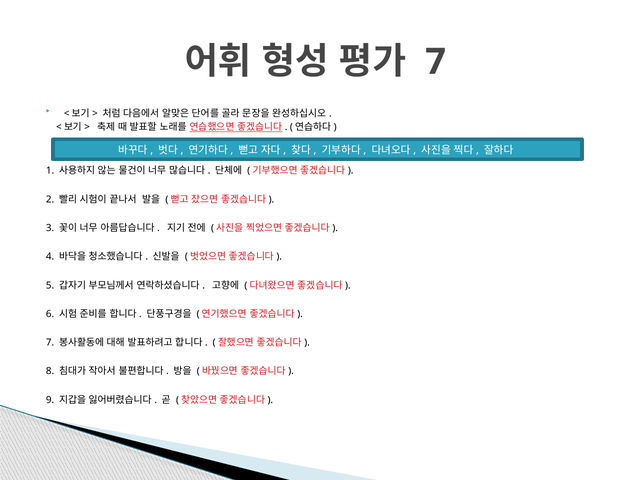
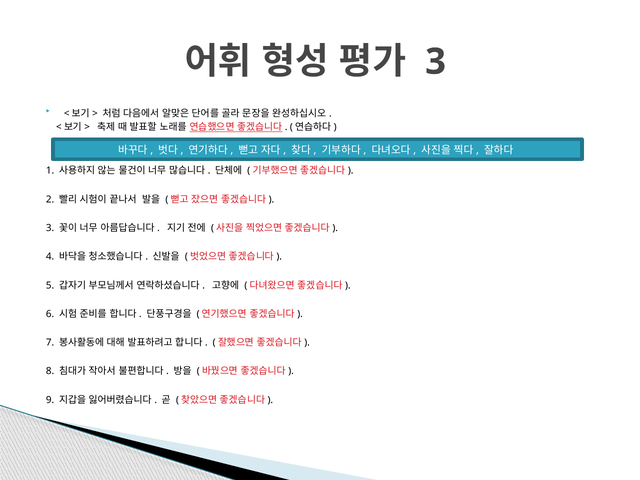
7 at (436, 62): 7 -> 3
